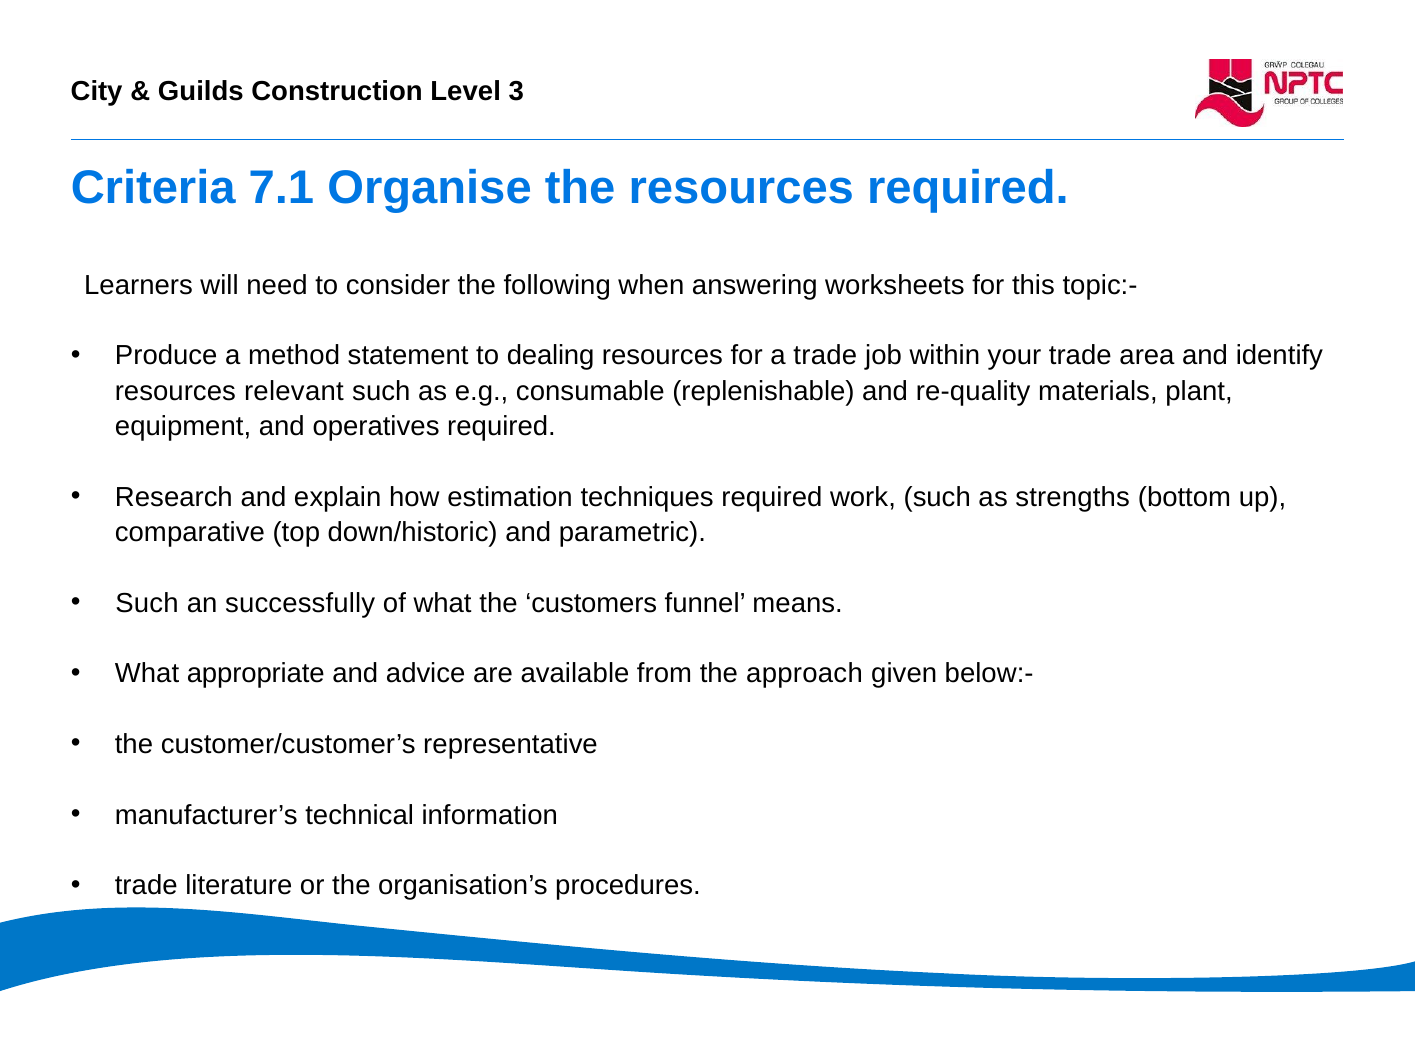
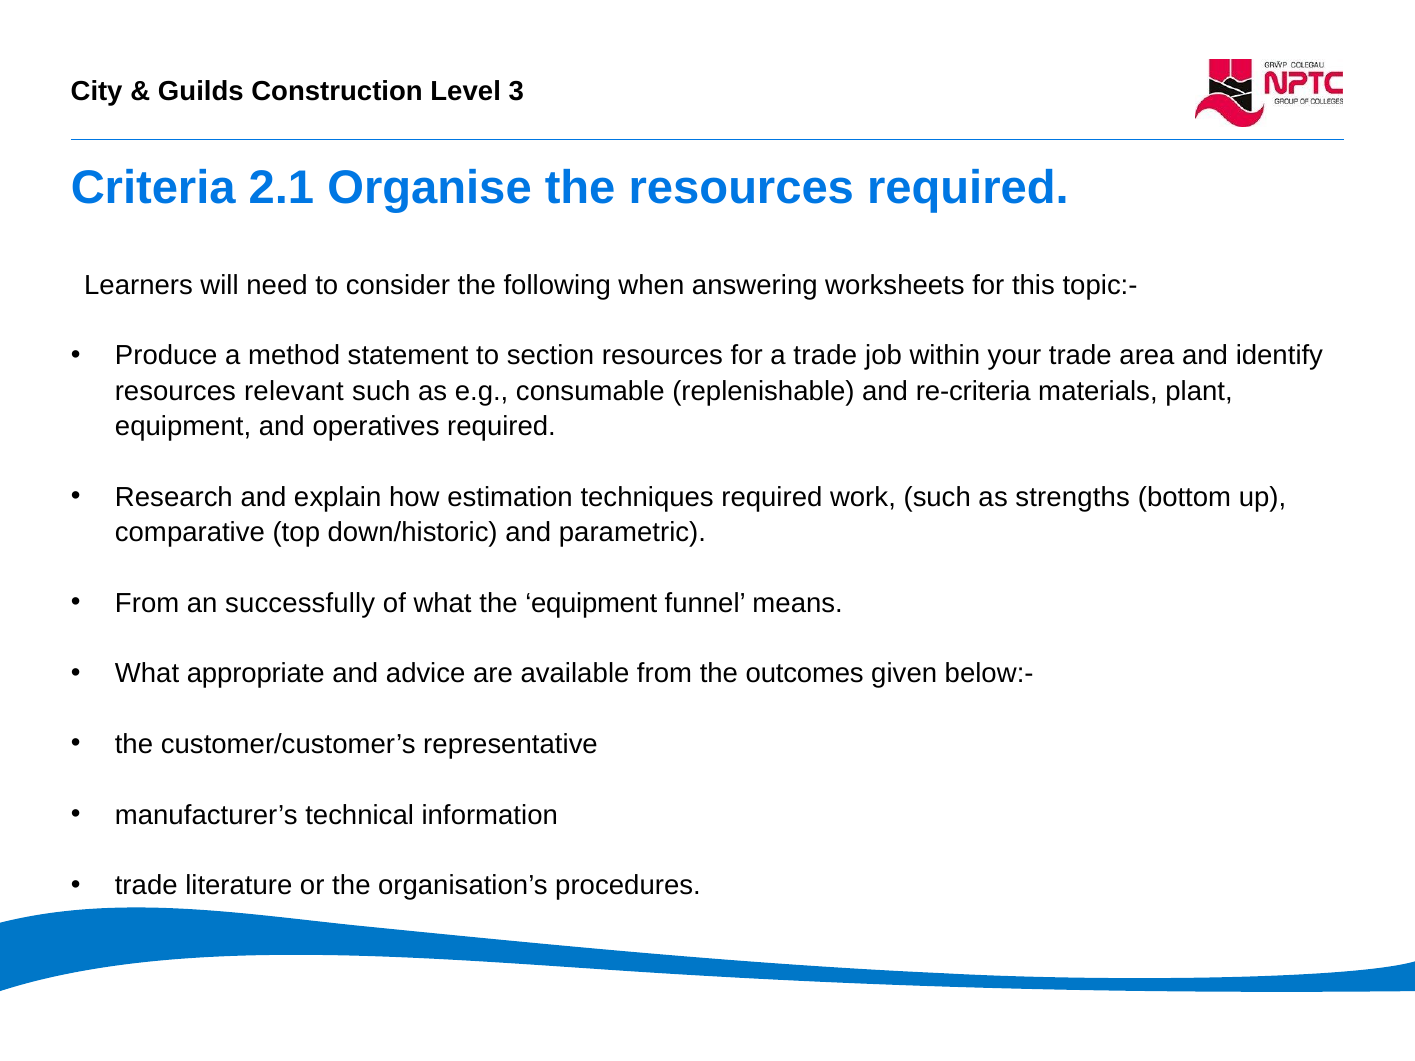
7.1: 7.1 -> 2.1
dealing: dealing -> section
re-quality: re-quality -> re-criteria
Such at (147, 603): Such -> From
the customers: customers -> equipment
approach: approach -> outcomes
